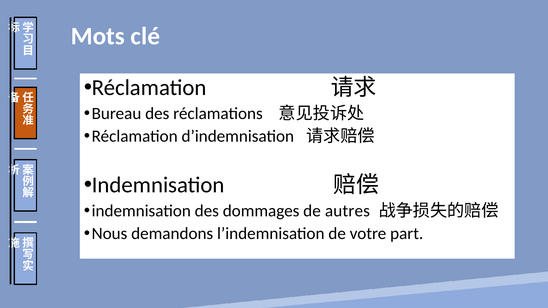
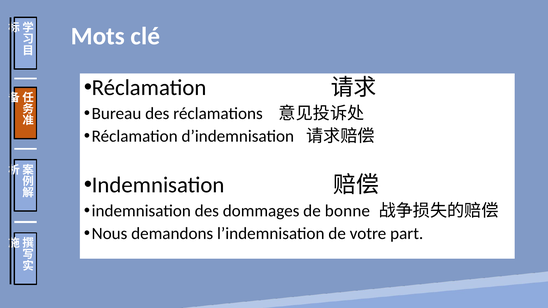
autres: autres -> bonne
